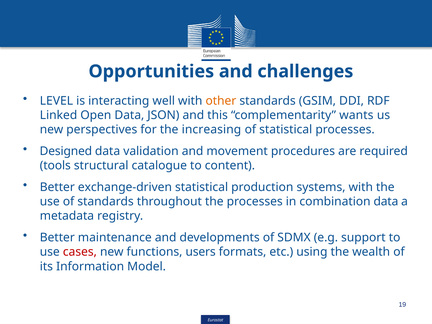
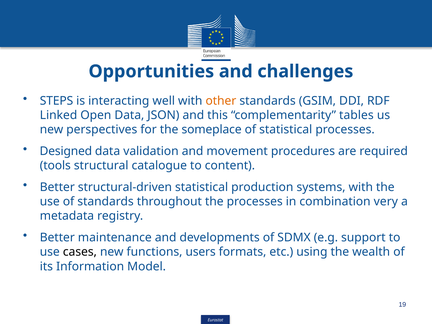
LEVEL: LEVEL -> STEPS
wants: wants -> tables
increasing: increasing -> someplace
exchange-driven: exchange-driven -> structural-driven
combination data: data -> very
cases colour: red -> black
